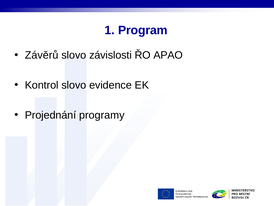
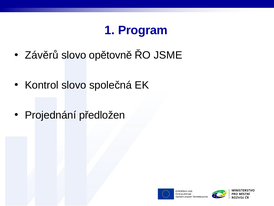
závislosti: závislosti -> opětovně
APAO: APAO -> JSME
evidence: evidence -> společná
programy: programy -> předložen
